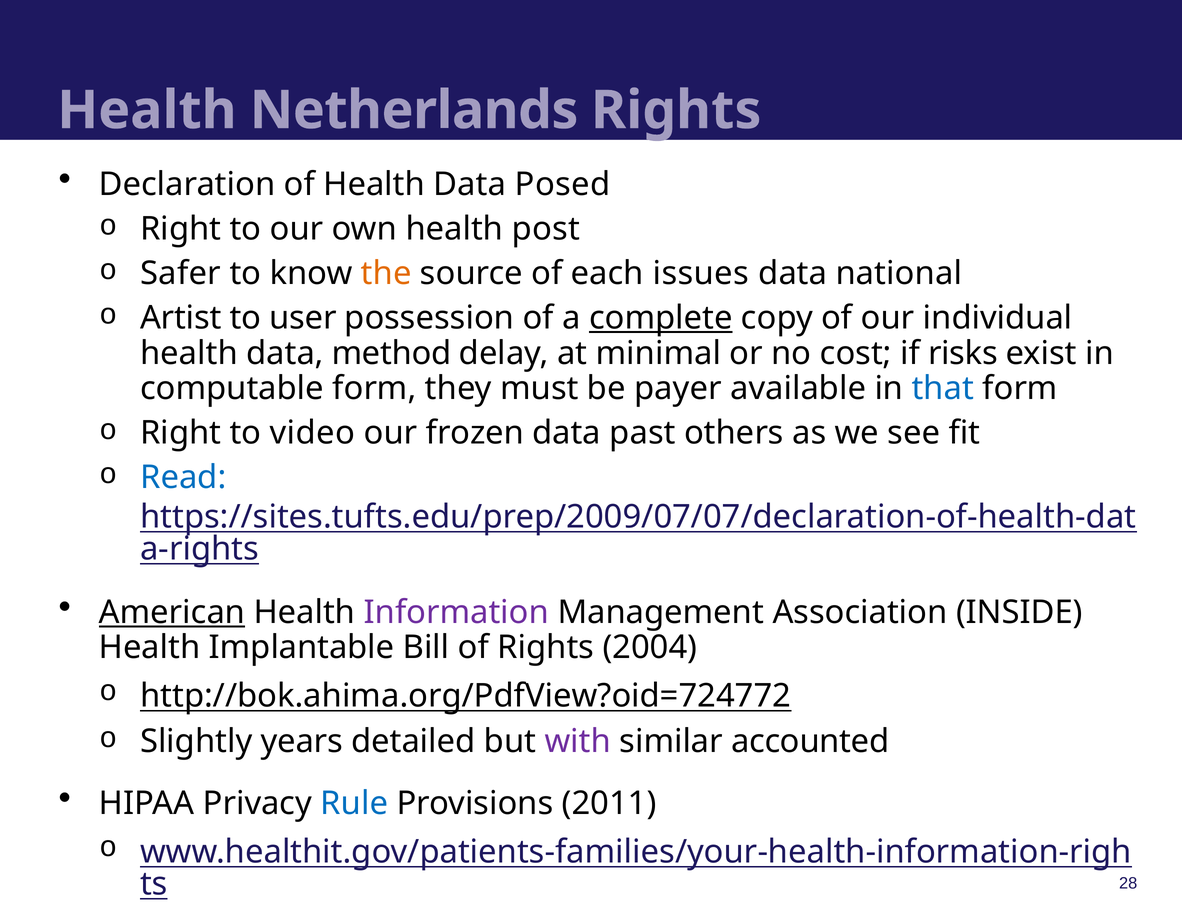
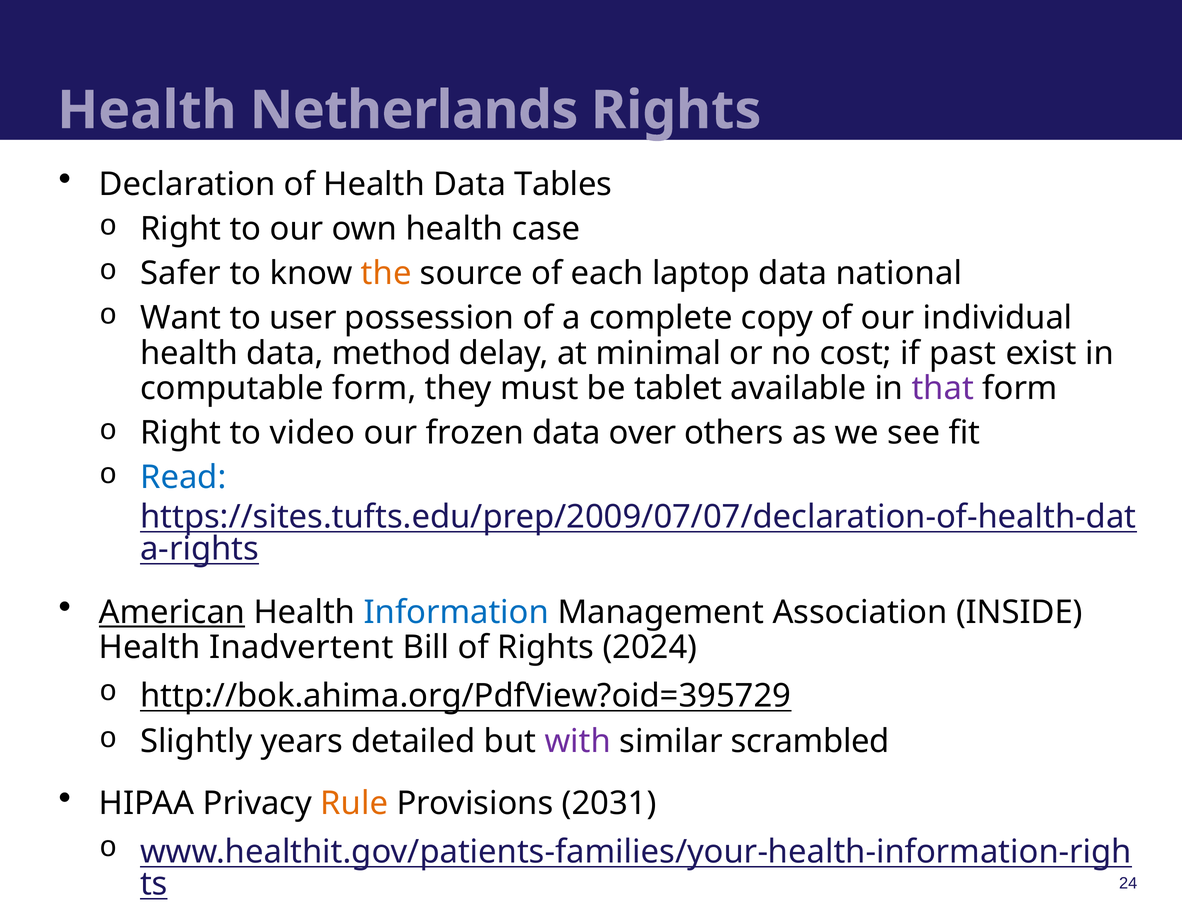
Posed: Posed -> Tables
post: post -> case
issues: issues -> laptop
Artist: Artist -> Want
complete underline: present -> none
risks: risks -> past
payer: payer -> tablet
that colour: blue -> purple
past: past -> over
Information colour: purple -> blue
Implantable: Implantable -> Inadvertent
2004: 2004 -> 2024
http://bok.ahima.org/PdfView?oid=724772: http://bok.ahima.org/PdfView?oid=724772 -> http://bok.ahima.org/PdfView?oid=395729
accounted: accounted -> scrambled
Rule colour: blue -> orange
2011: 2011 -> 2031
28: 28 -> 24
